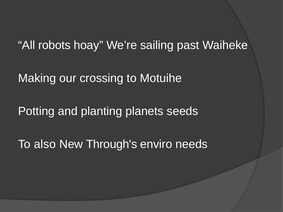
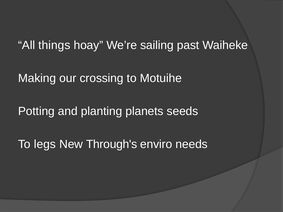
robots: robots -> things
also: also -> legs
